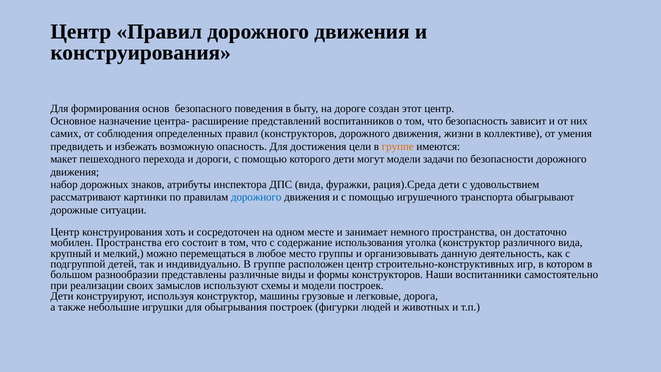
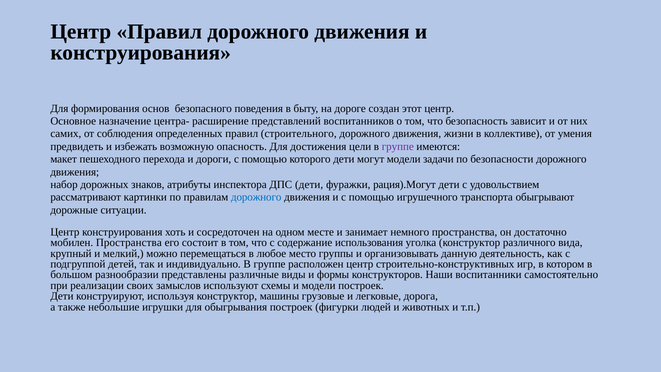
правил конструкторов: конструкторов -> строительного
группе at (398, 146) colour: orange -> purple
ДПС вида: вида -> дети
рация).Среда: рация).Среда -> рация).Могут
